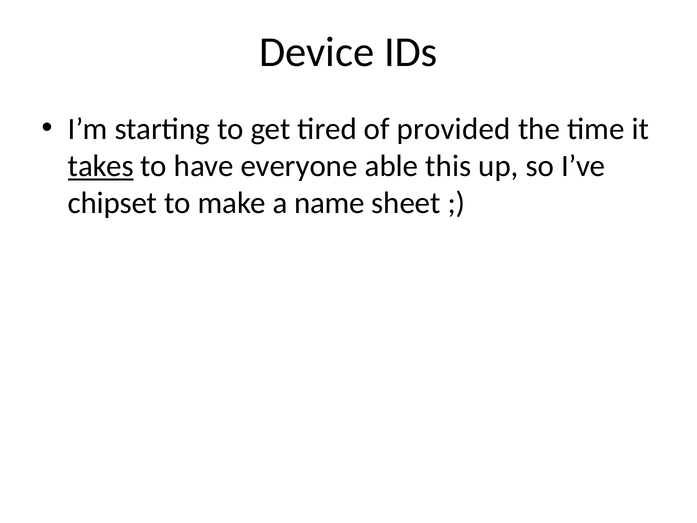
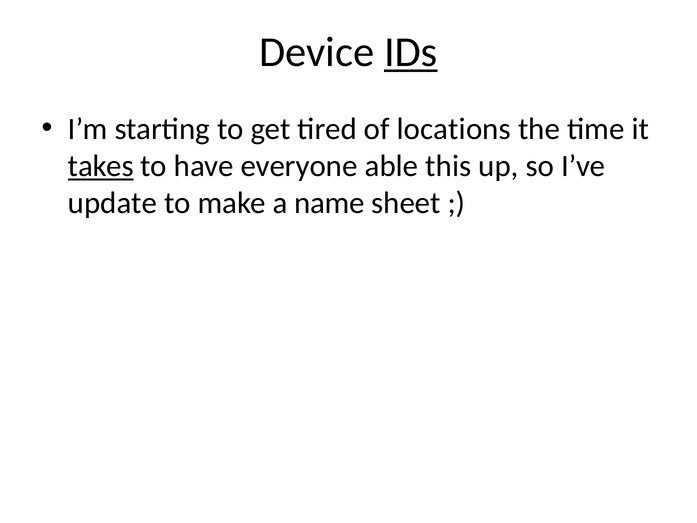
IDs underline: none -> present
provided: provided -> locations
chipset: chipset -> update
